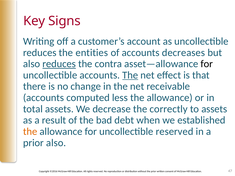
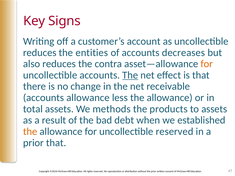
reduces at (59, 64) underline: present -> none
for at (207, 64) colour: black -> orange
accounts computed: computed -> allowance
decrease: decrease -> methods
correctly: correctly -> products
prior also: also -> that
